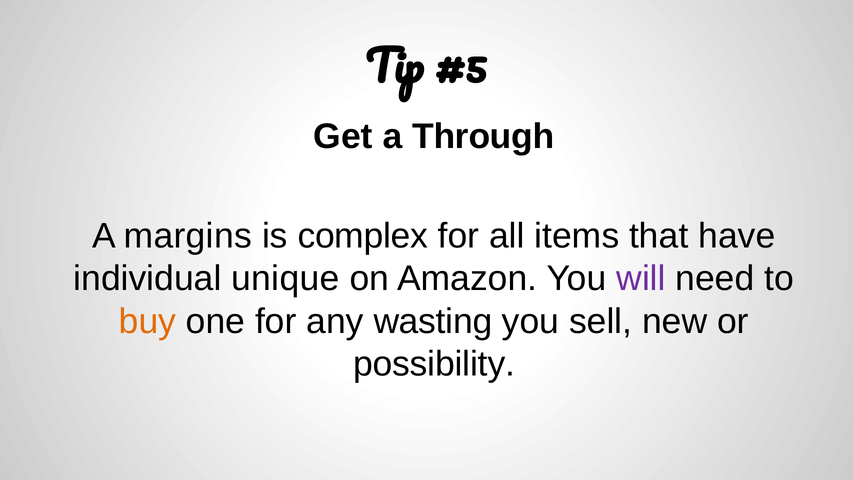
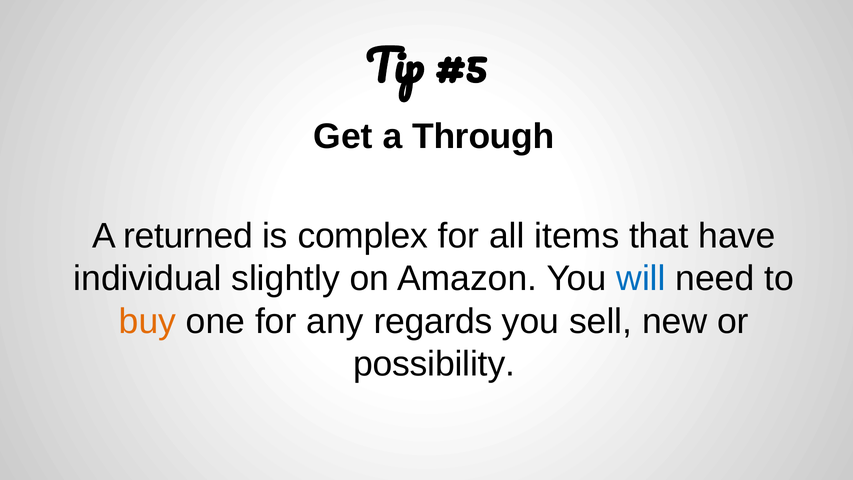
margins: margins -> returned
unique: unique -> slightly
will colour: purple -> blue
wasting: wasting -> regards
